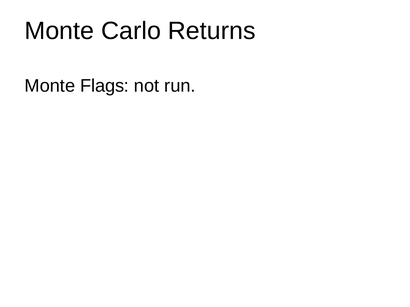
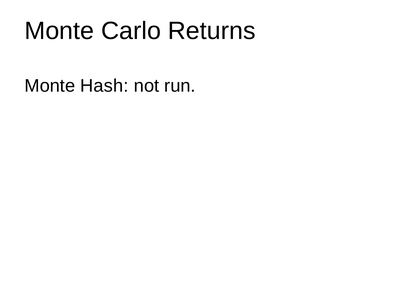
Flags: Flags -> Hash
